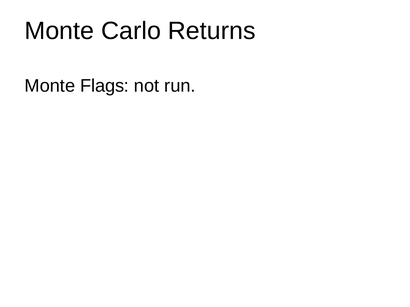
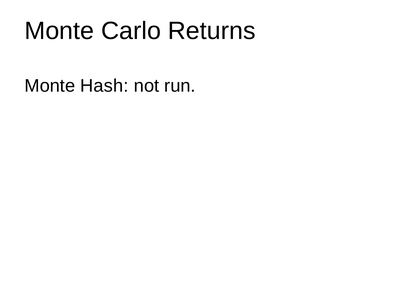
Flags: Flags -> Hash
